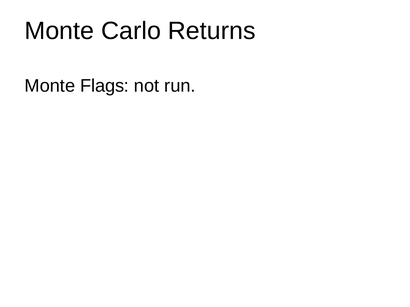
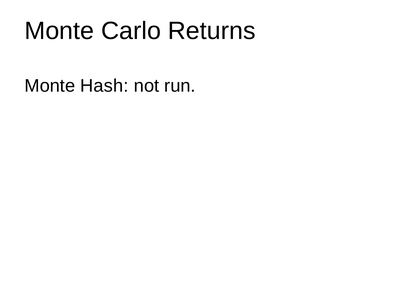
Flags: Flags -> Hash
